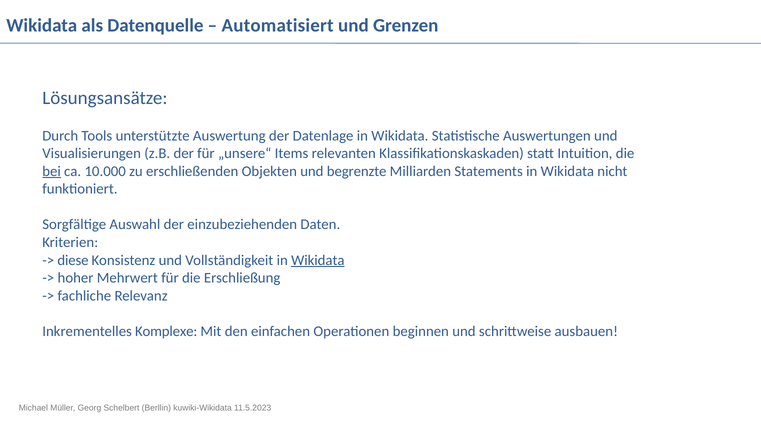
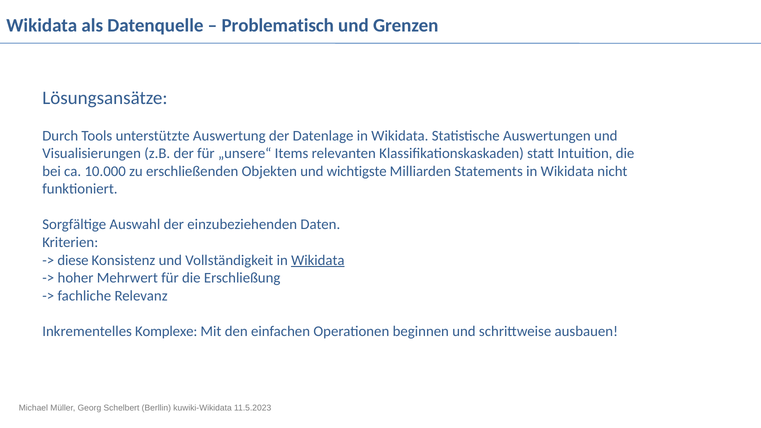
Automatisiert: Automatisiert -> Problematisch
bei underline: present -> none
begrenzte: begrenzte -> wichtigste
